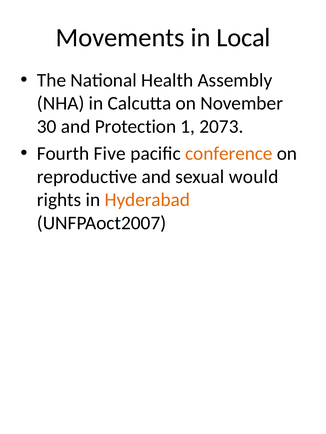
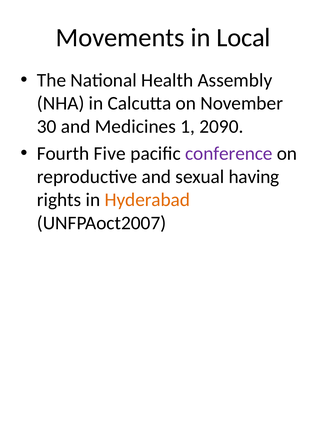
Protection: Protection -> Medicines
2073: 2073 -> 2090
conference colour: orange -> purple
would: would -> having
